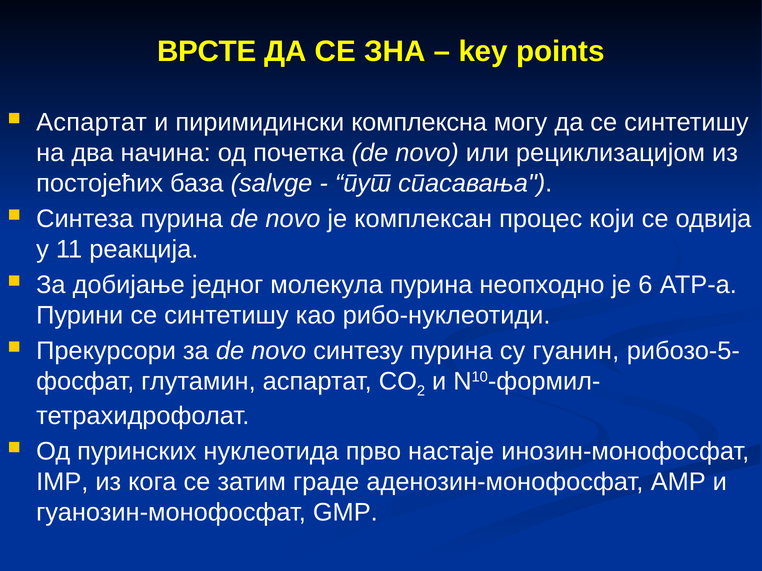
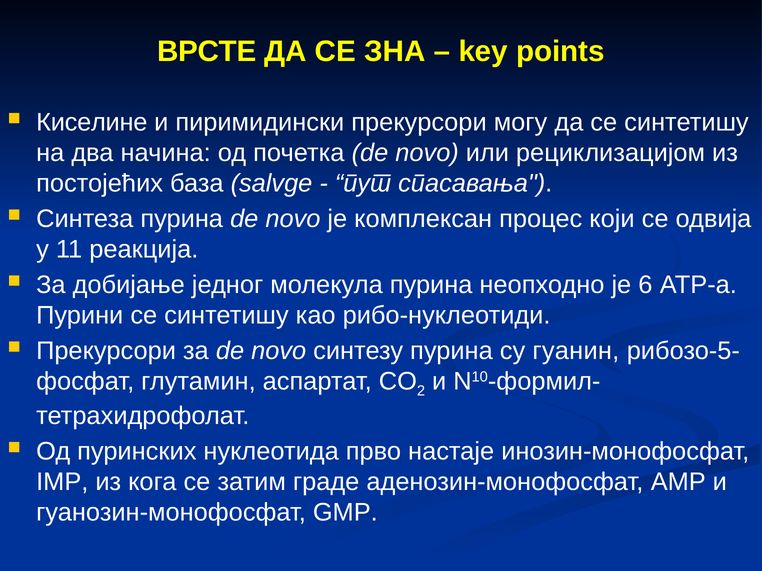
Аспартат at (92, 122): Аспартат -> Киселине
пиримидински комплексна: комплексна -> прекурсори
